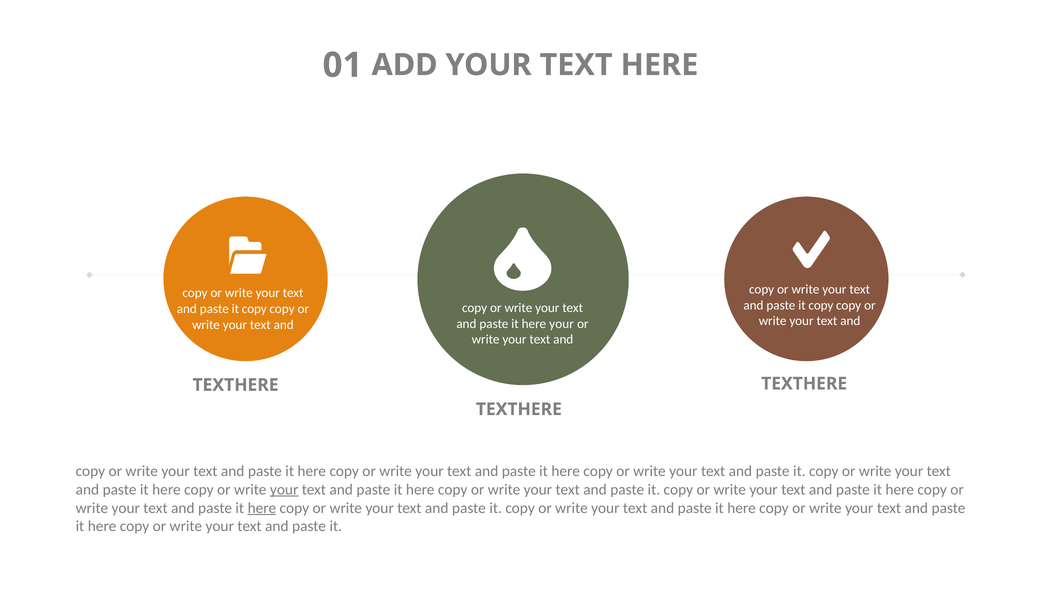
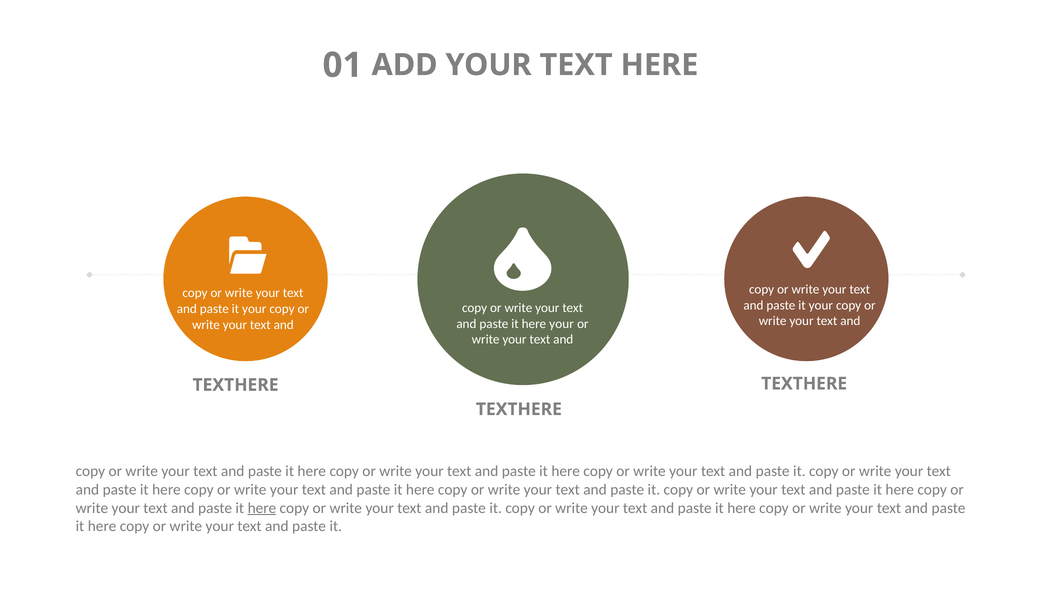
copy at (821, 305): copy -> your
copy at (254, 309): copy -> your
your at (284, 489) underline: present -> none
